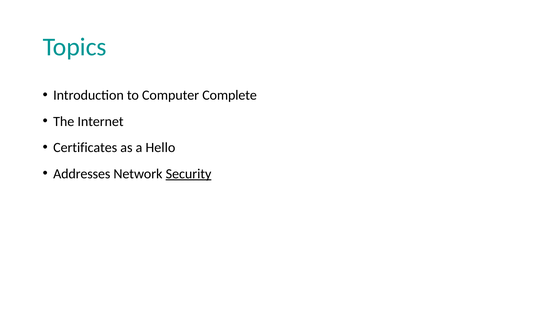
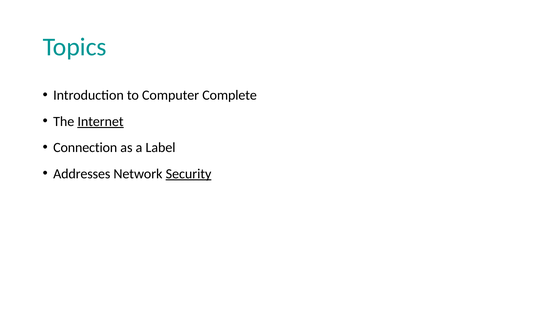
Internet underline: none -> present
Certificates: Certificates -> Connection
Hello: Hello -> Label
